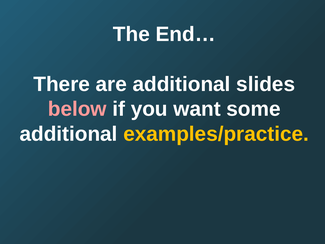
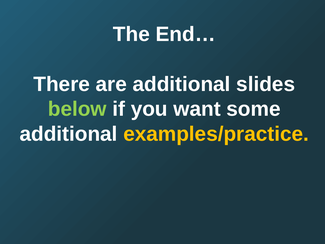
below colour: pink -> light green
